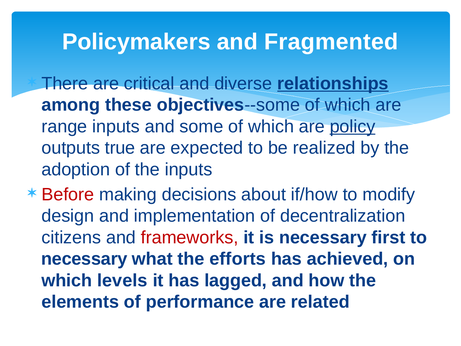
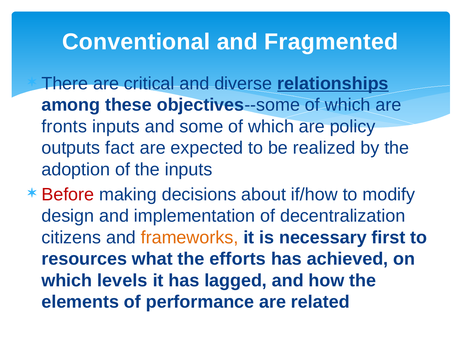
Policymakers: Policymakers -> Conventional
range: range -> fronts
policy underline: present -> none
true: true -> fact
frameworks colour: red -> orange
necessary at (84, 259): necessary -> resources
